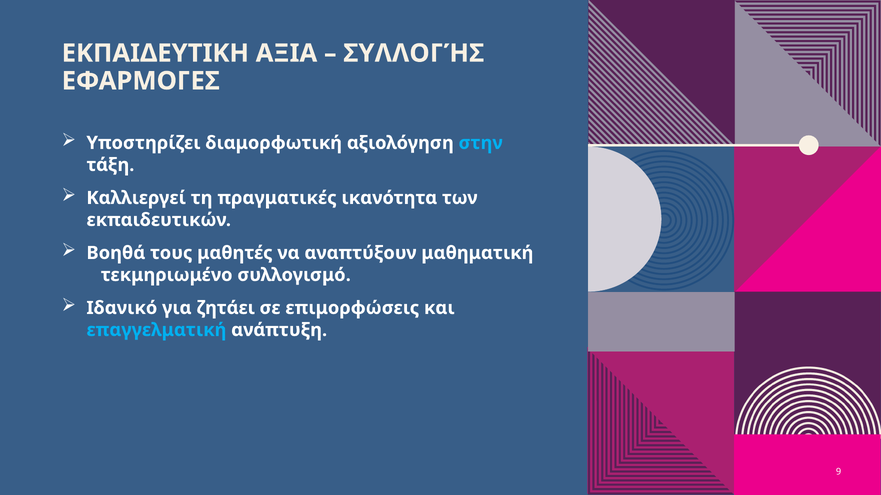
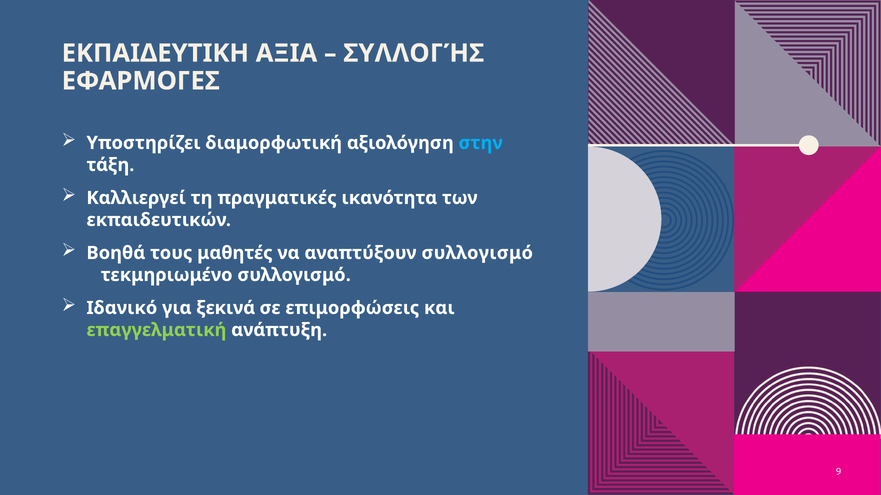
αναπτύξουν μαθηματική: μαθηματική -> συλλογισμό
ζητάει: ζητάει -> ξεκινά
επαγγελματική colour: light blue -> light green
